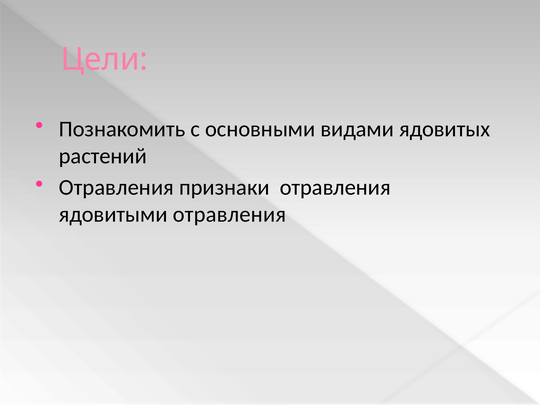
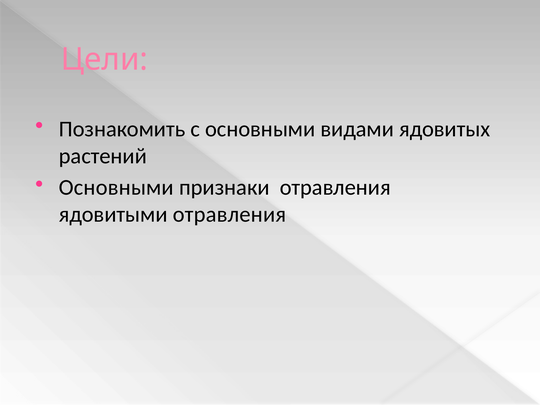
Отравления at (116, 187): Отравления -> Основными
